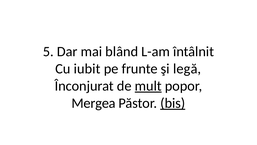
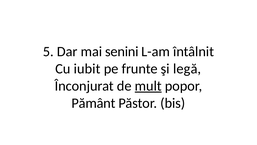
blând: blând -> senini
Mergea: Mergea -> Pământ
bis underline: present -> none
